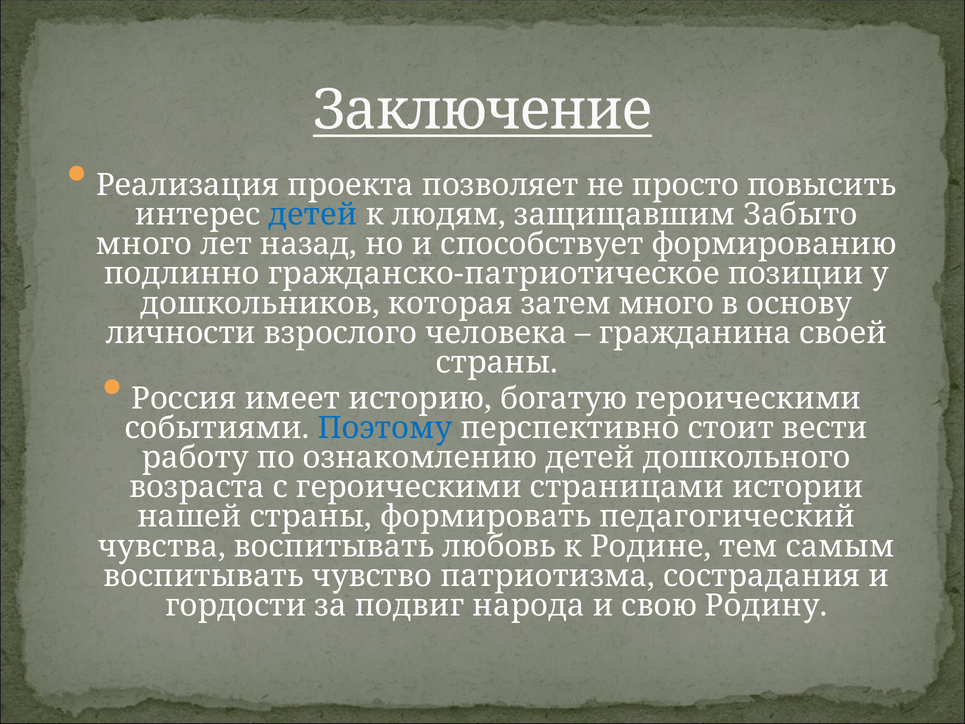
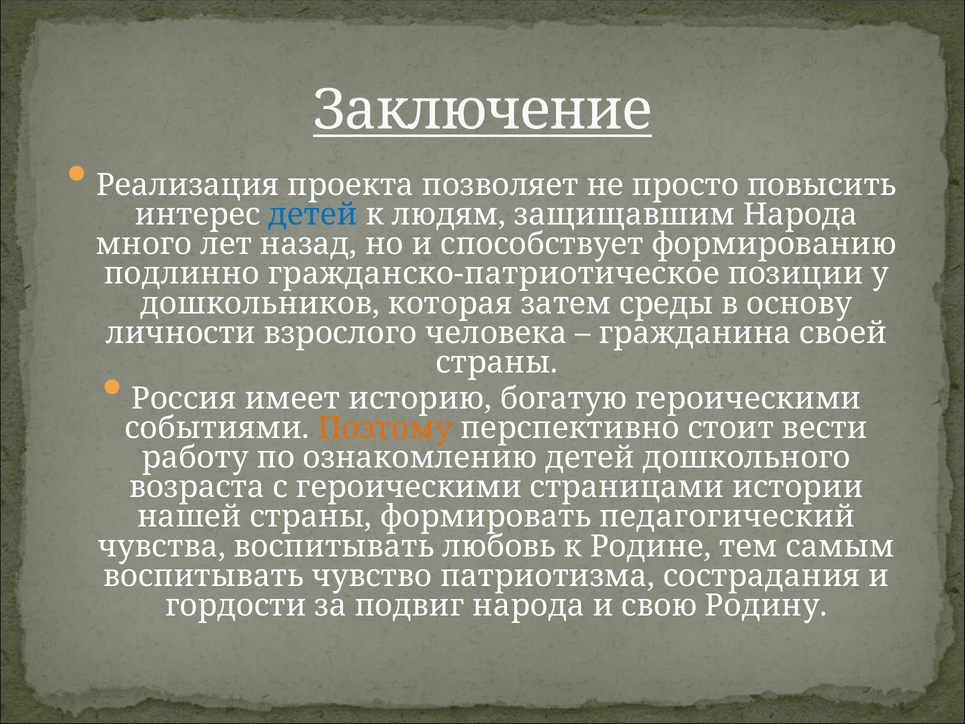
защищавшим Забыто: Забыто -> Народа
затем много: много -> среды
Поэтому colour: blue -> orange
